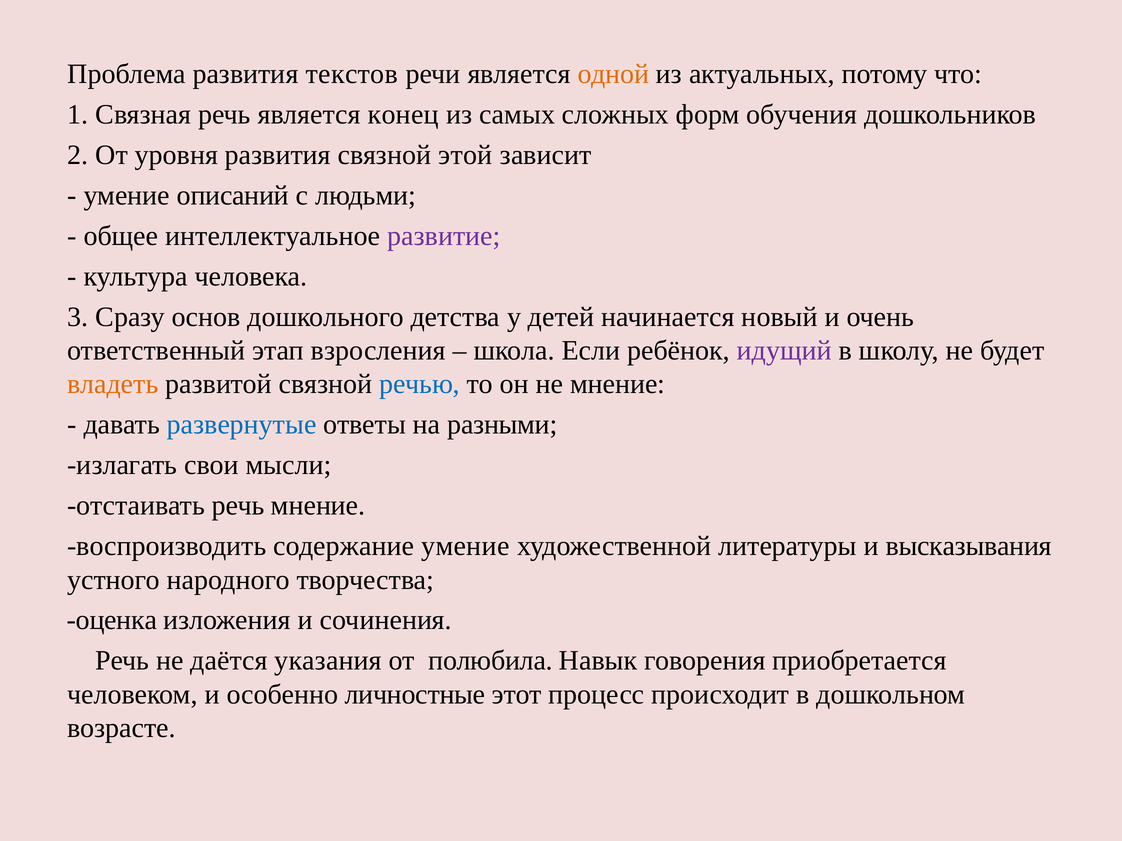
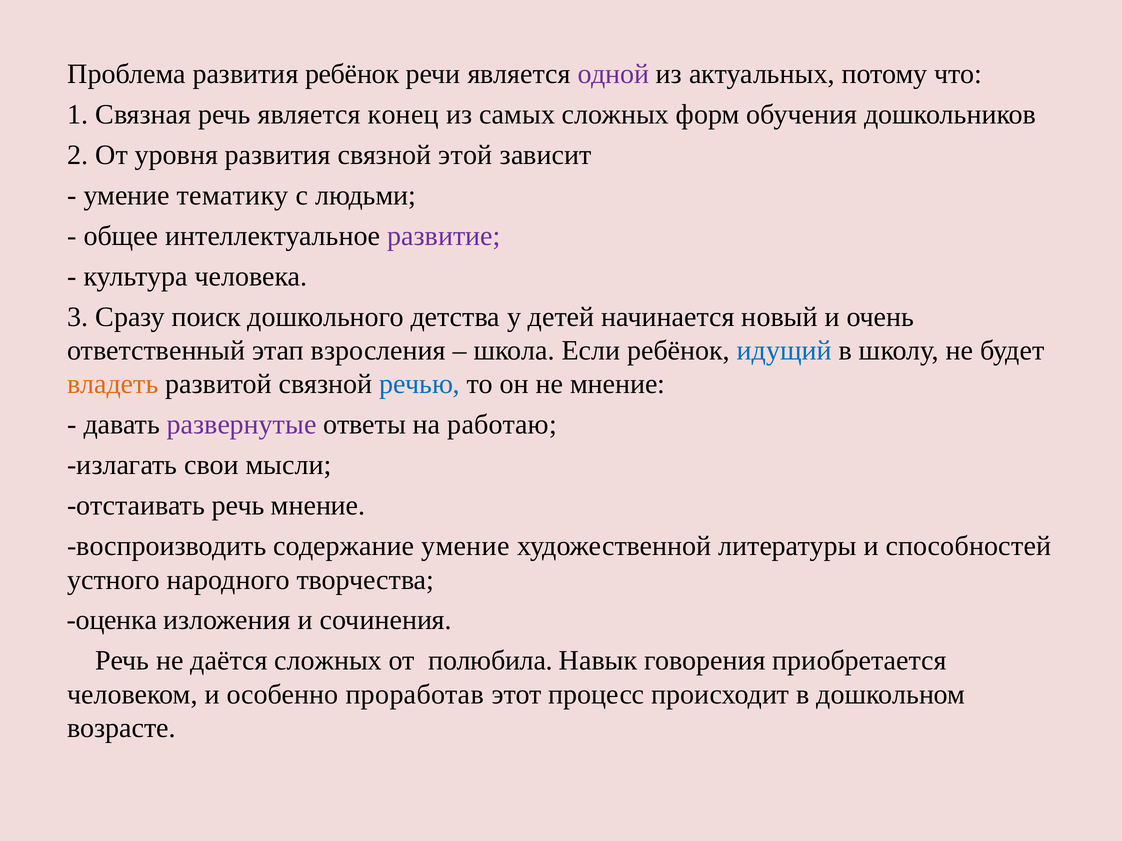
развития текстов: текстов -> ребёнок
одной colour: orange -> purple
описаний: описаний -> тематику
основ: основ -> поиск
идущий colour: purple -> blue
развернутые colour: blue -> purple
разными: разными -> работаю
высказывания: высказывания -> способностей
даётся указания: указания -> сложных
личностные: личностные -> проработав
